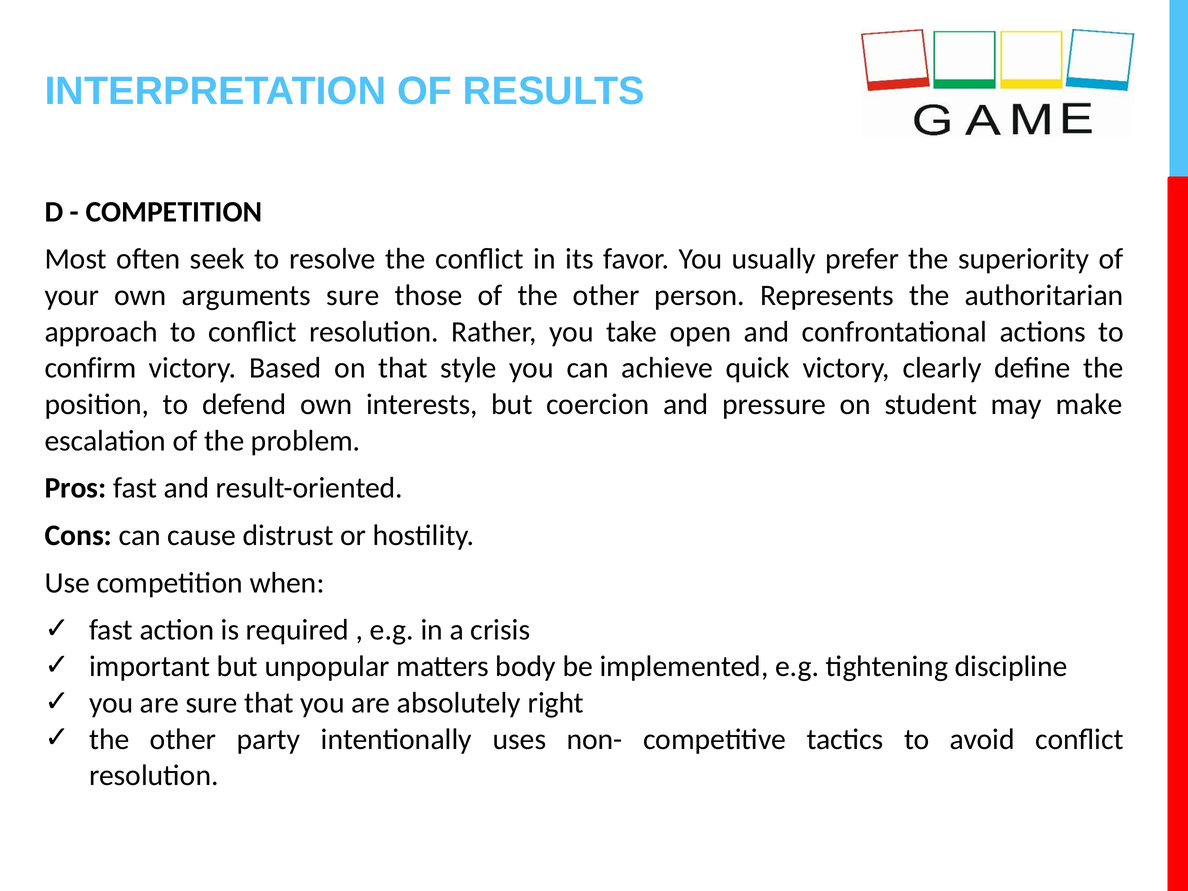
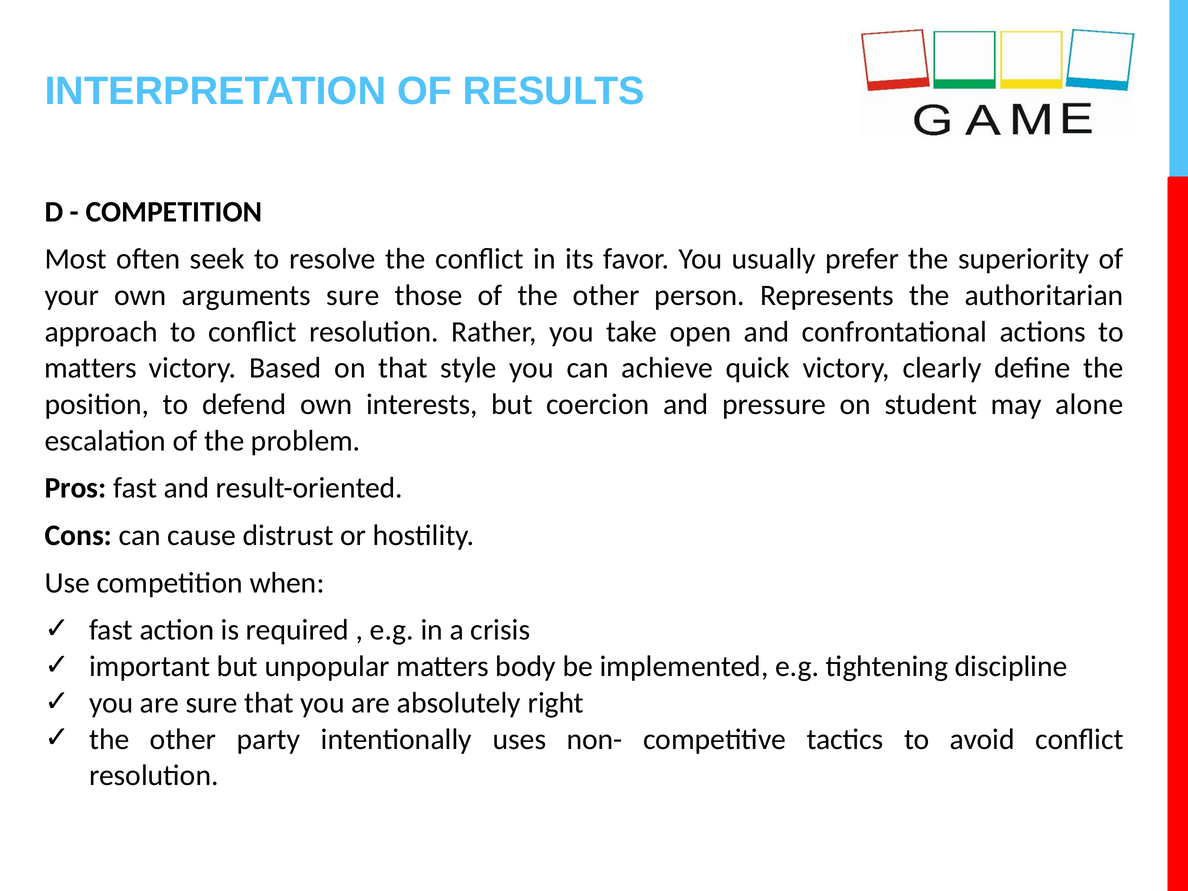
confirm at (91, 368): confirm -> matters
make: make -> alone
